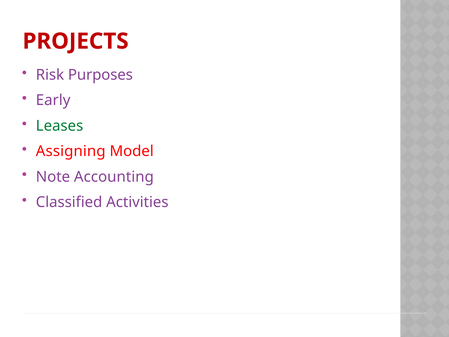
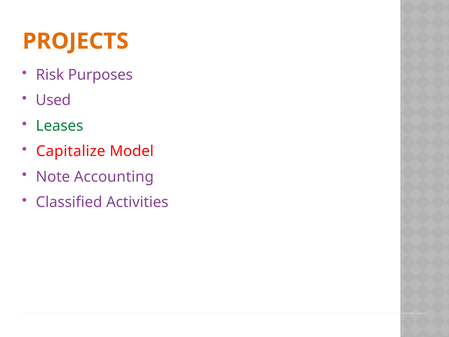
PROJECTS colour: red -> orange
Early: Early -> Used
Assigning: Assigning -> Capitalize
